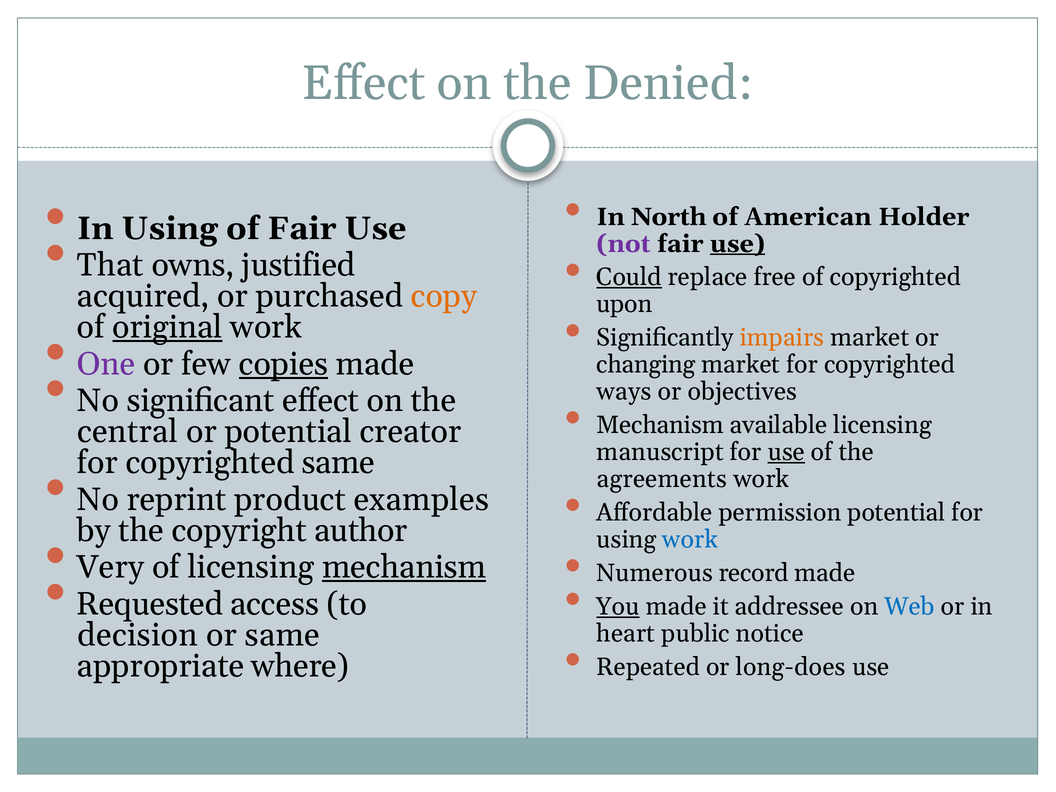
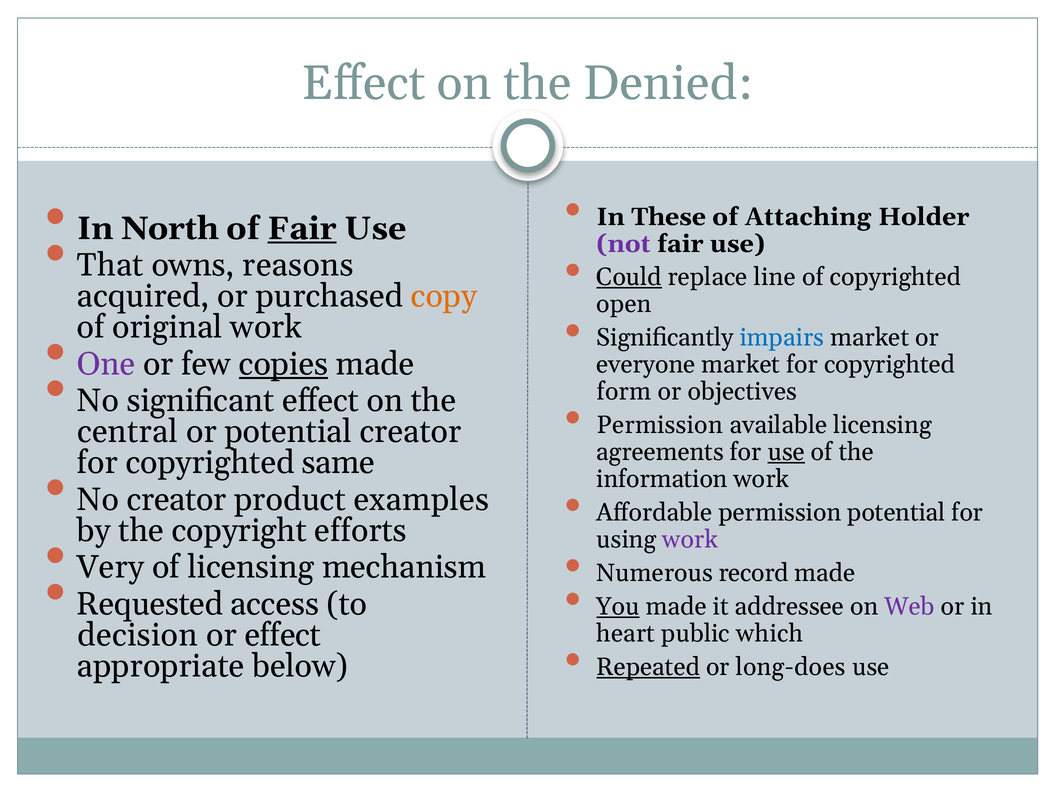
North: North -> These
American: American -> Attaching
In Using: Using -> North
Fair at (302, 228) underline: none -> present
use at (737, 244) underline: present -> none
justified: justified -> reasons
free: free -> line
upon: upon -> open
original underline: present -> none
impairs colour: orange -> blue
changing: changing -> everyone
ways: ways -> form
Mechanism at (660, 425): Mechanism -> Permission
manuscript: manuscript -> agreements
agreements: agreements -> information
No reprint: reprint -> creator
author: author -> efforts
work at (690, 539) colour: blue -> purple
mechanism at (404, 567) underline: present -> none
Web colour: blue -> purple
or same: same -> effect
notice: notice -> which
Repeated underline: none -> present
where: where -> below
